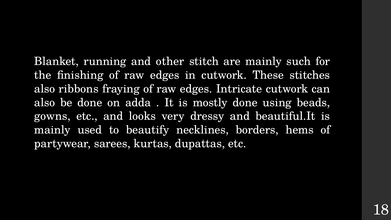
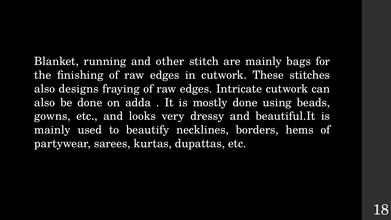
such: such -> bags
ribbons: ribbons -> designs
